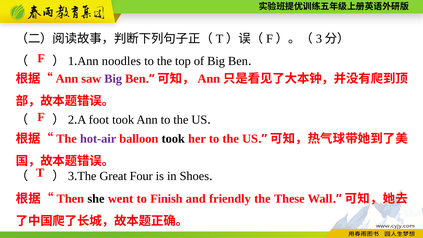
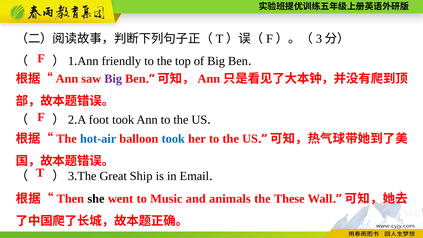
noodles: noodles -> friendly
hot-air colour: purple -> blue
took at (173, 139) colour: black -> blue
Four: Four -> Ship
Shoes: Shoes -> Email
Finish: Finish -> Music
friendly: friendly -> animals
